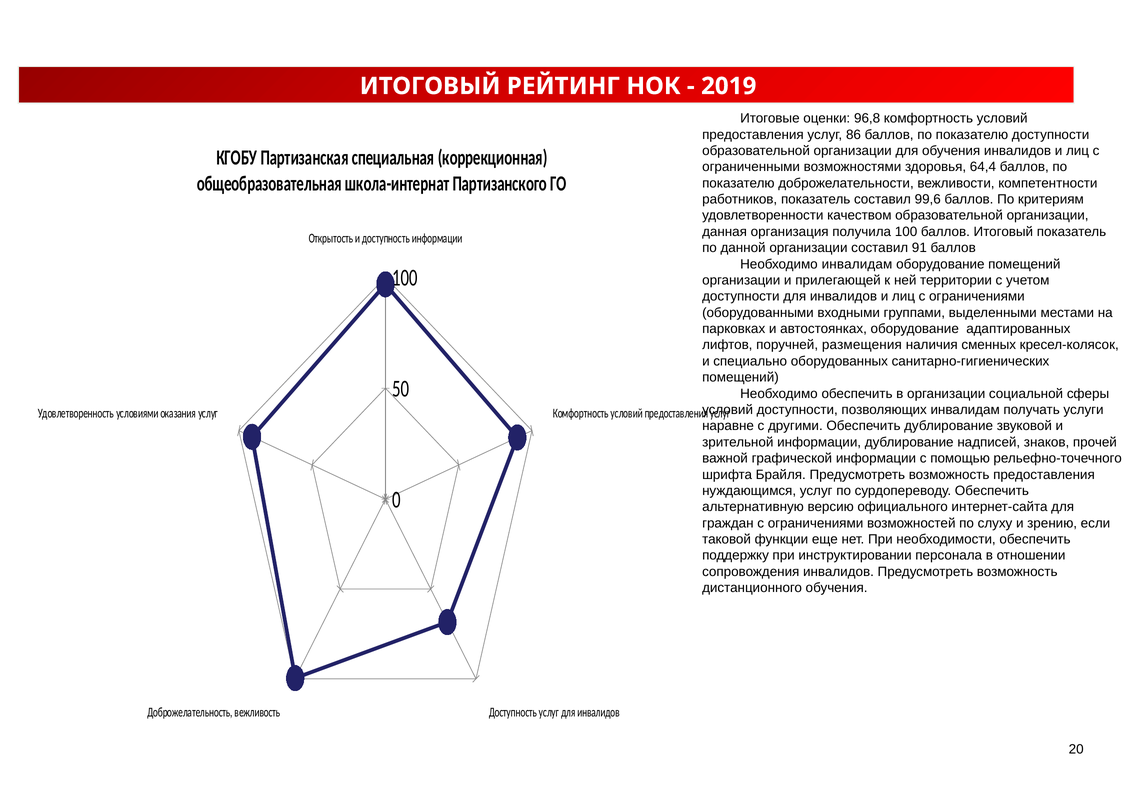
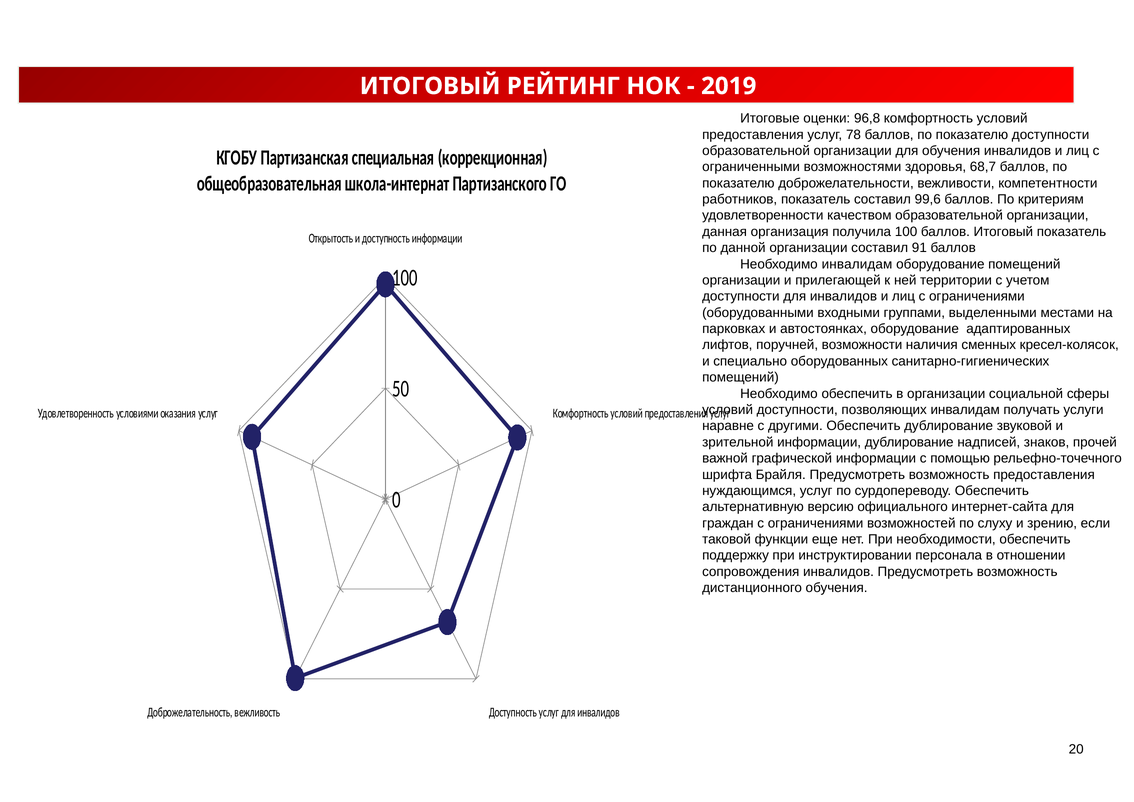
86: 86 -> 78
64,4: 64,4 -> 68,7
размещения: размещения -> возможности
